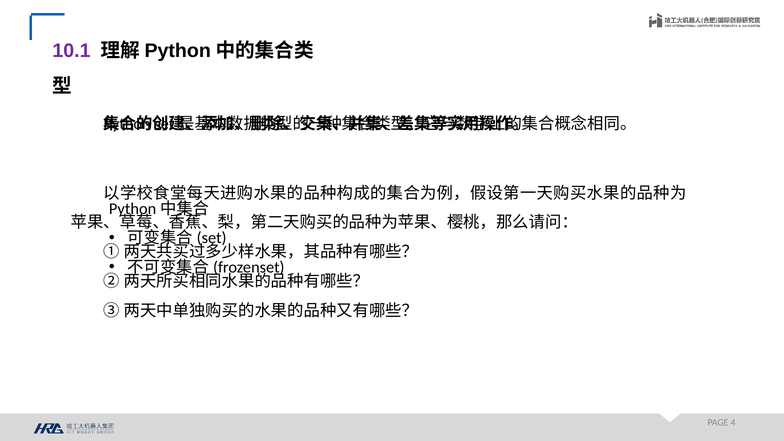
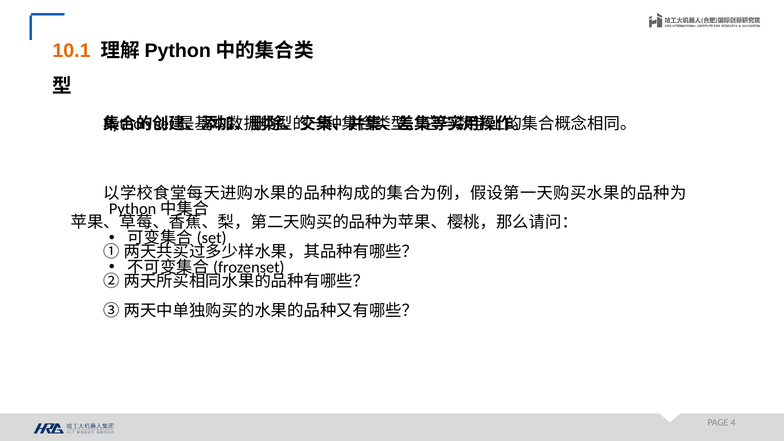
10.1 colour: purple -> orange
